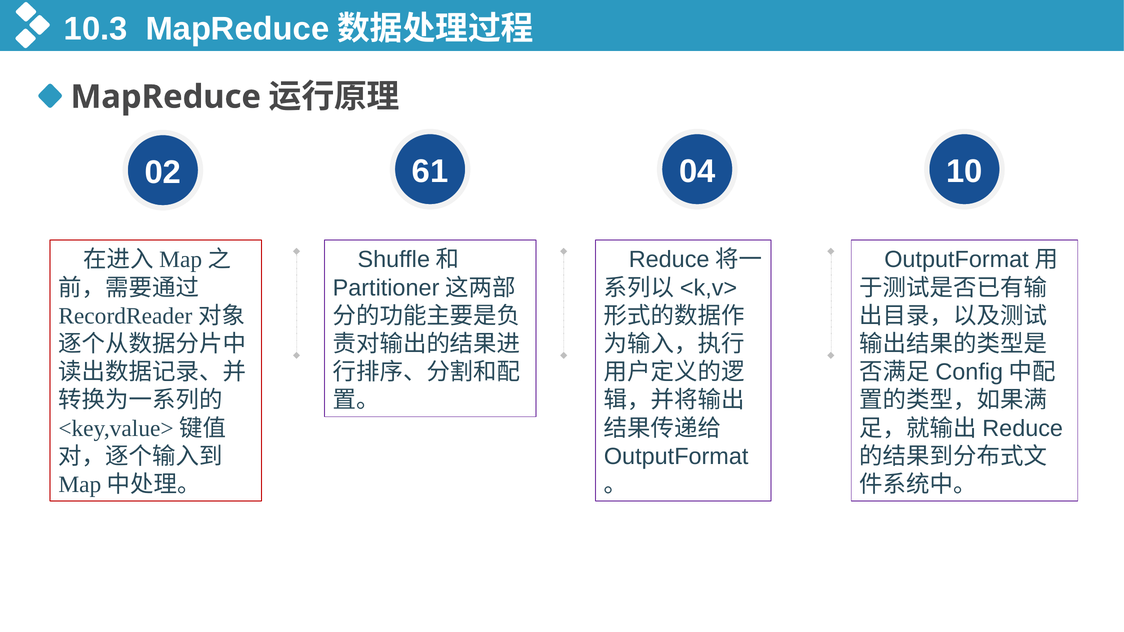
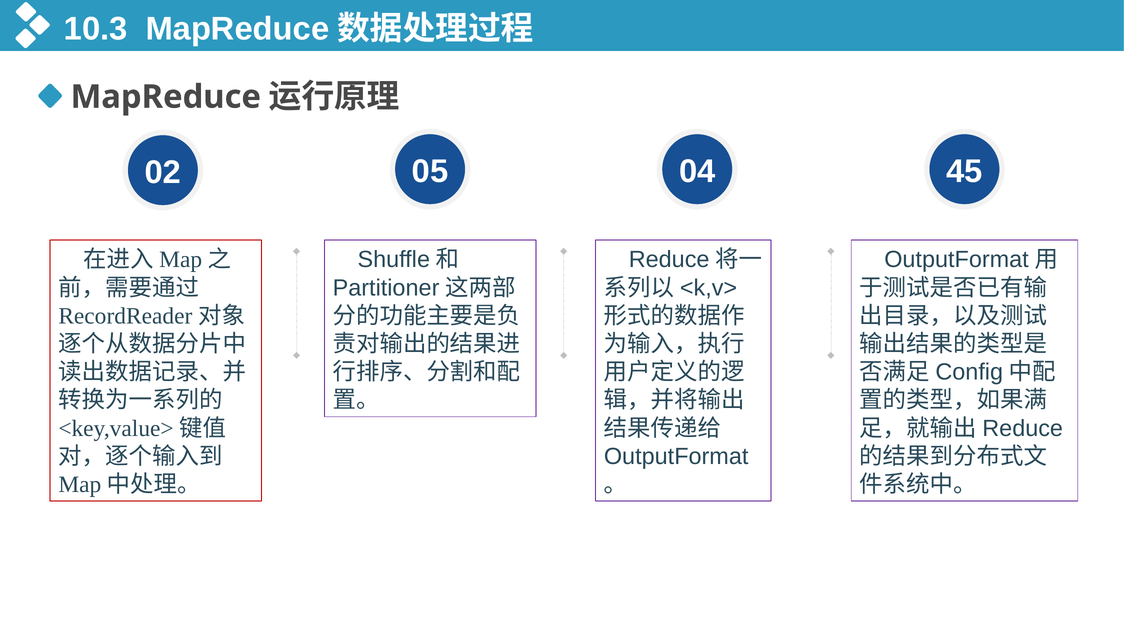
61: 61 -> 05
10: 10 -> 45
